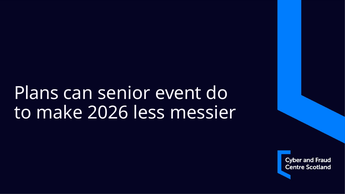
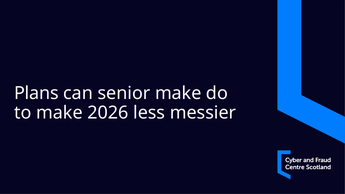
senior event: event -> make
